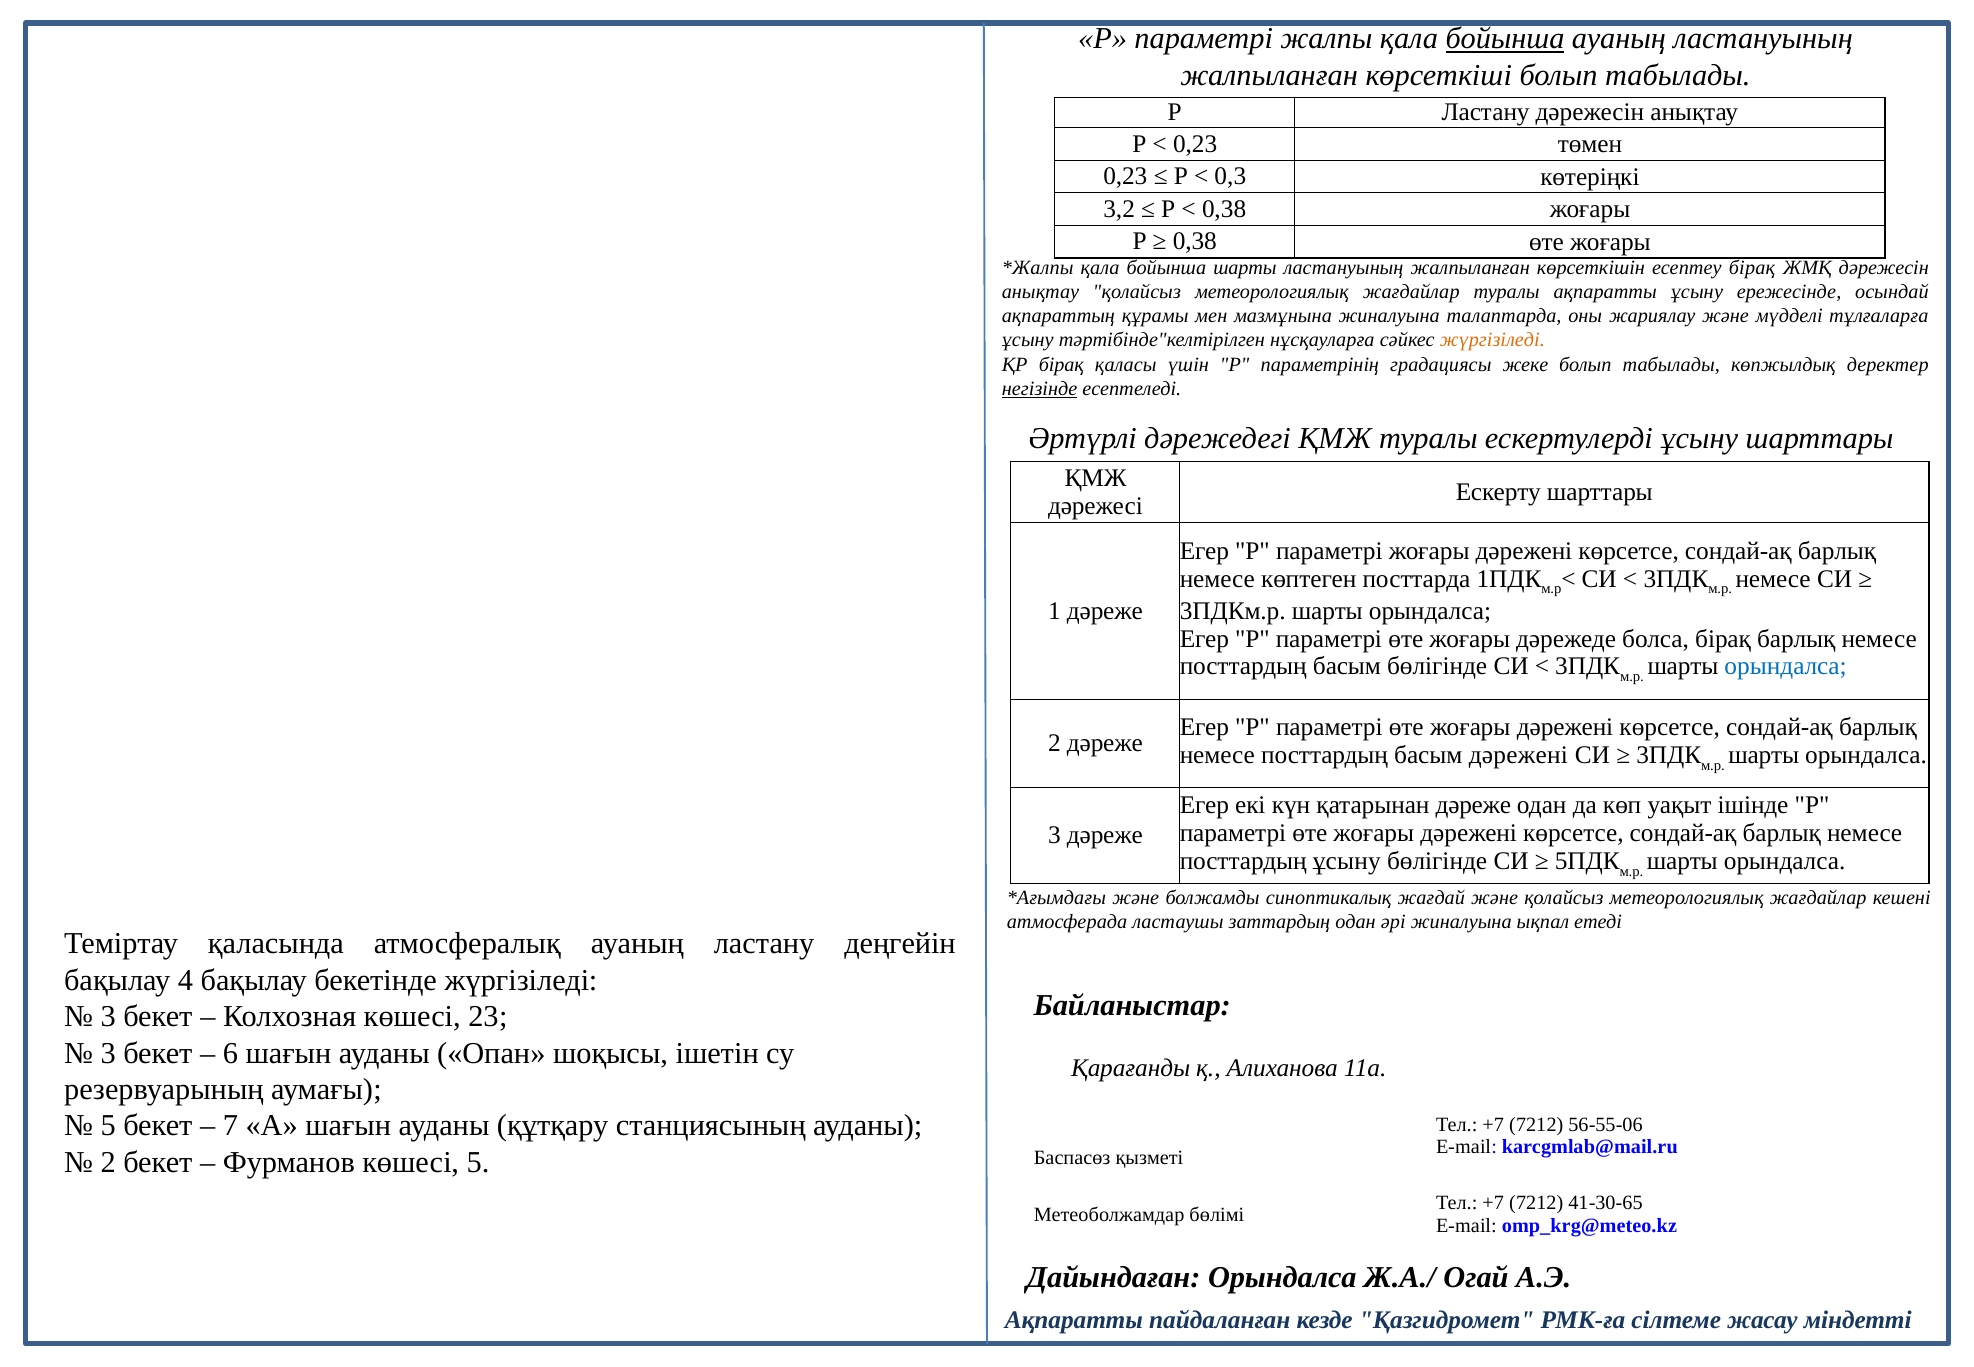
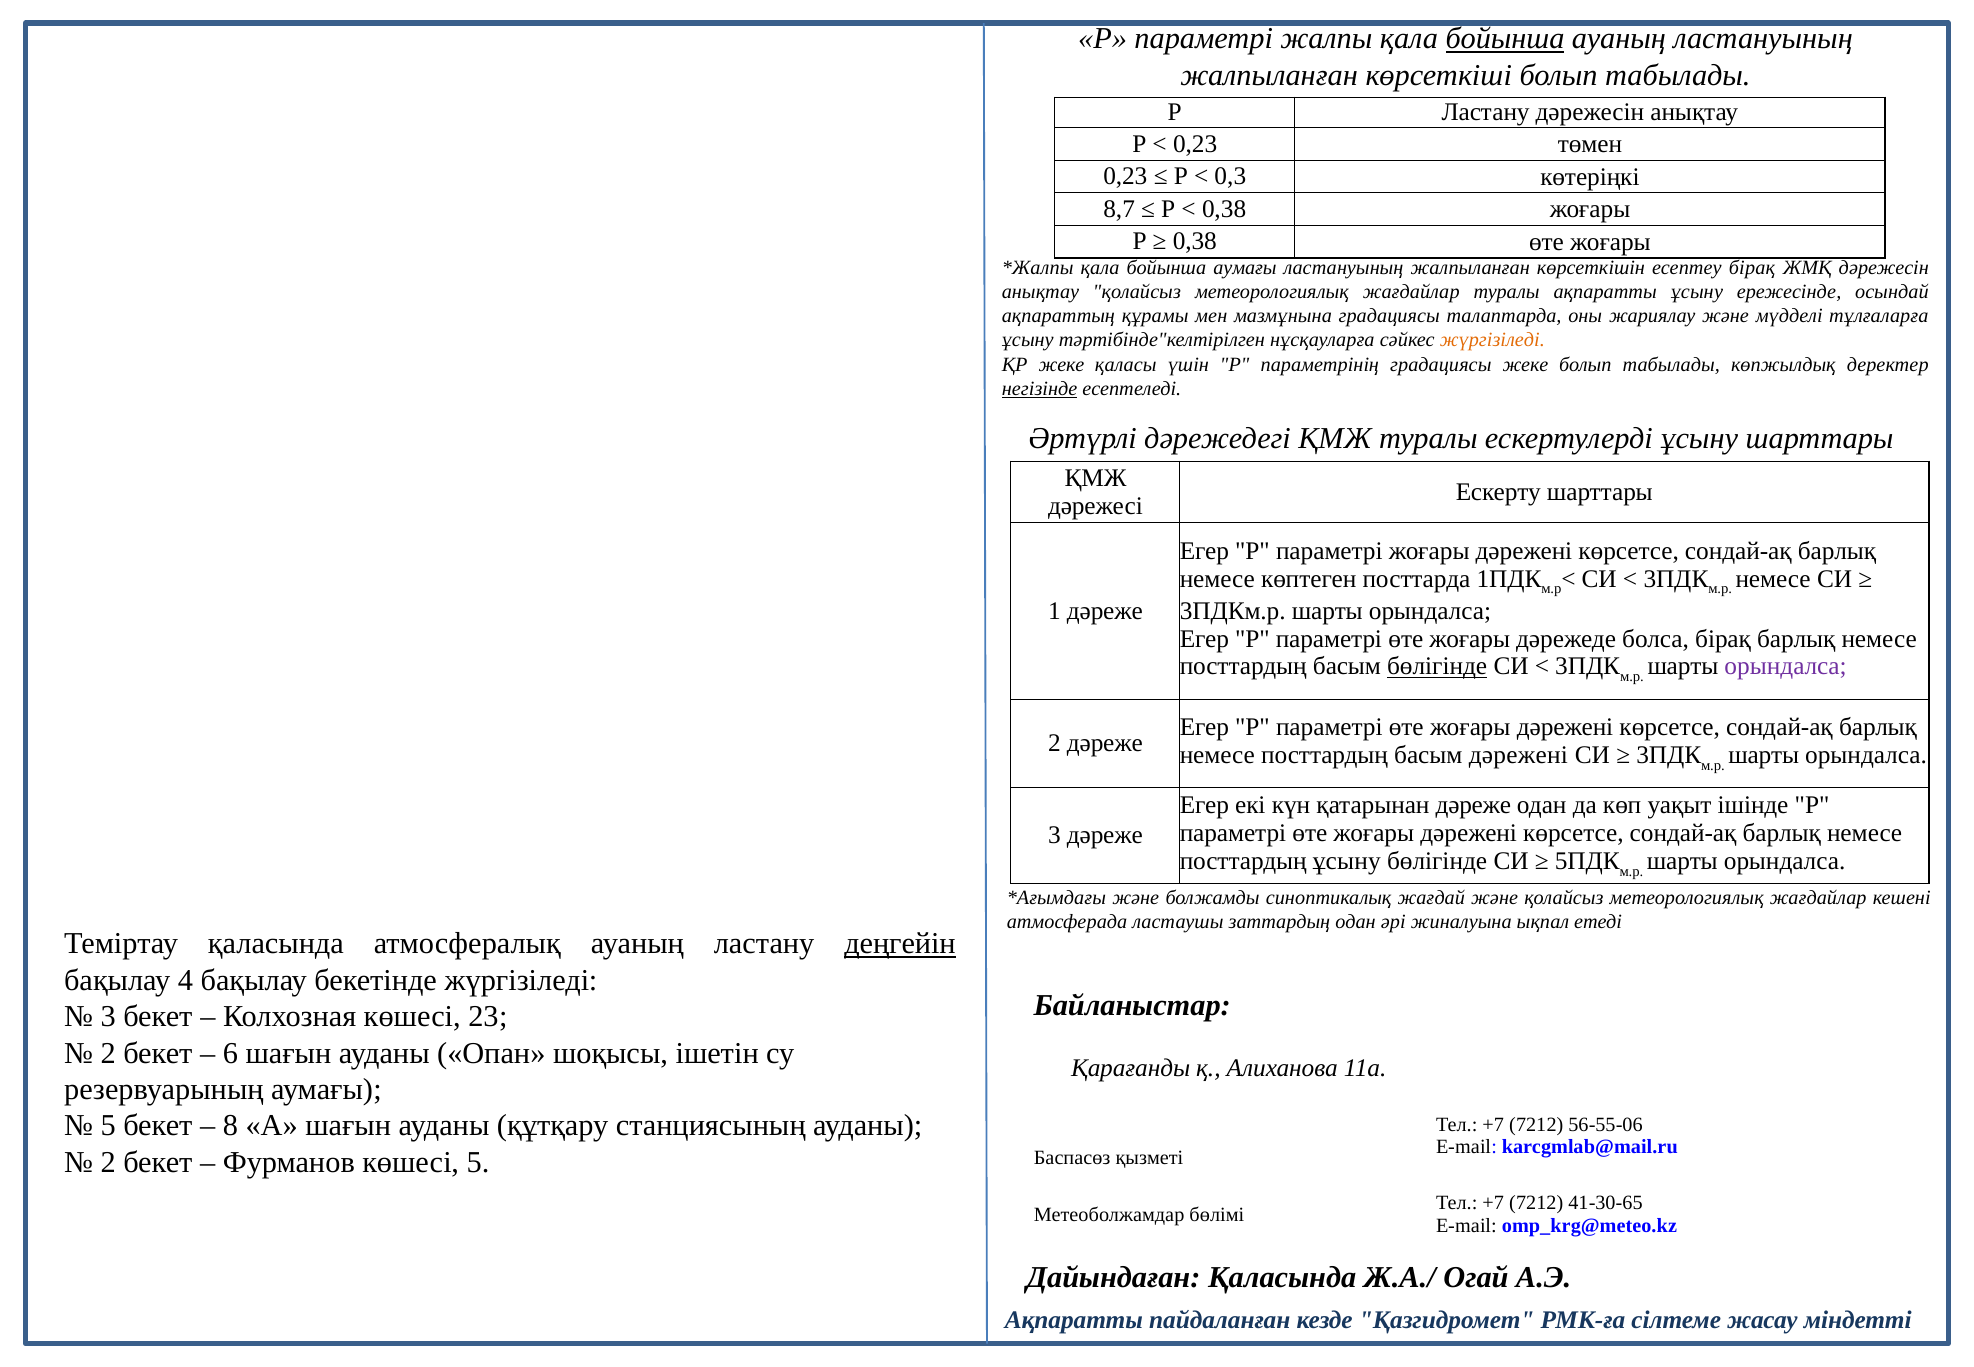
3,2: 3,2 -> 8,7
бойынша шарты: шарты -> аумағы
мазмұнына жиналуына: жиналуына -> градациясы
ҚР бірақ: бірақ -> жеке
бөлігінде at (1437, 666) underline: none -> present
орындалса at (1786, 666) colour: blue -> purple
деңгейін underline: none -> present
3 at (108, 1053): 3 -> 2
7: 7 -> 8
Дайындаған Орындалса: Орындалса -> Қаласында
